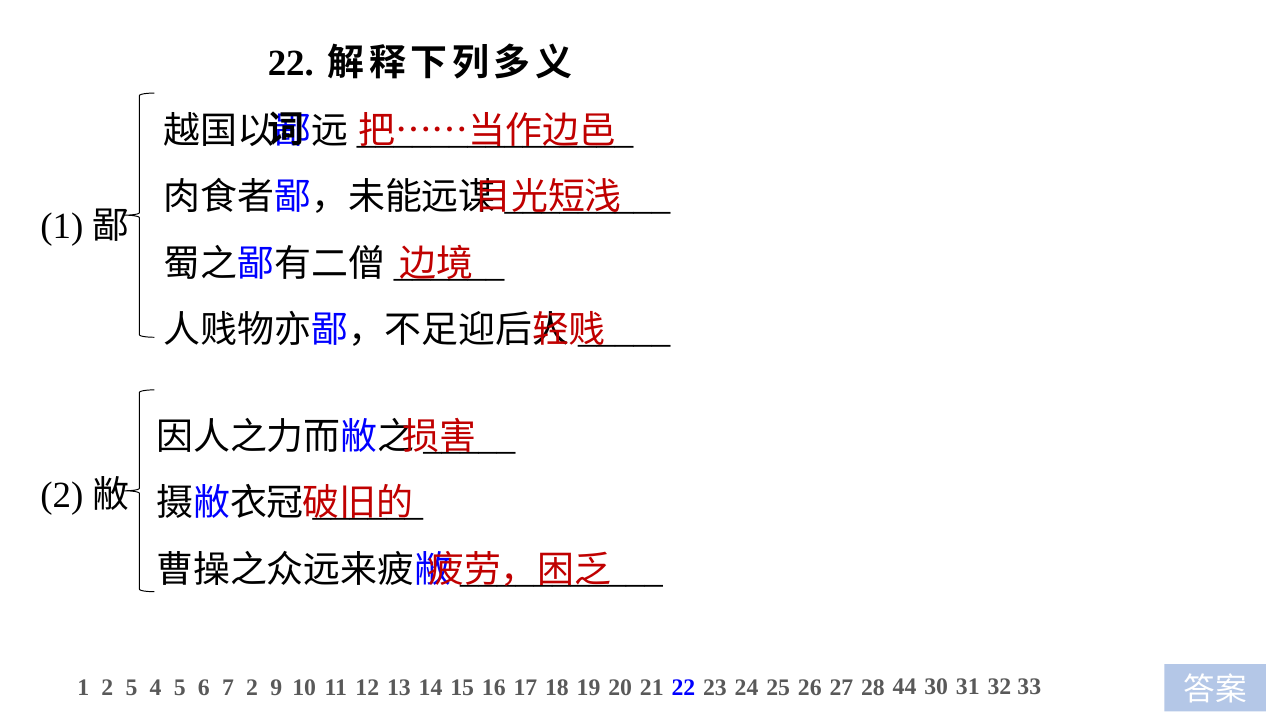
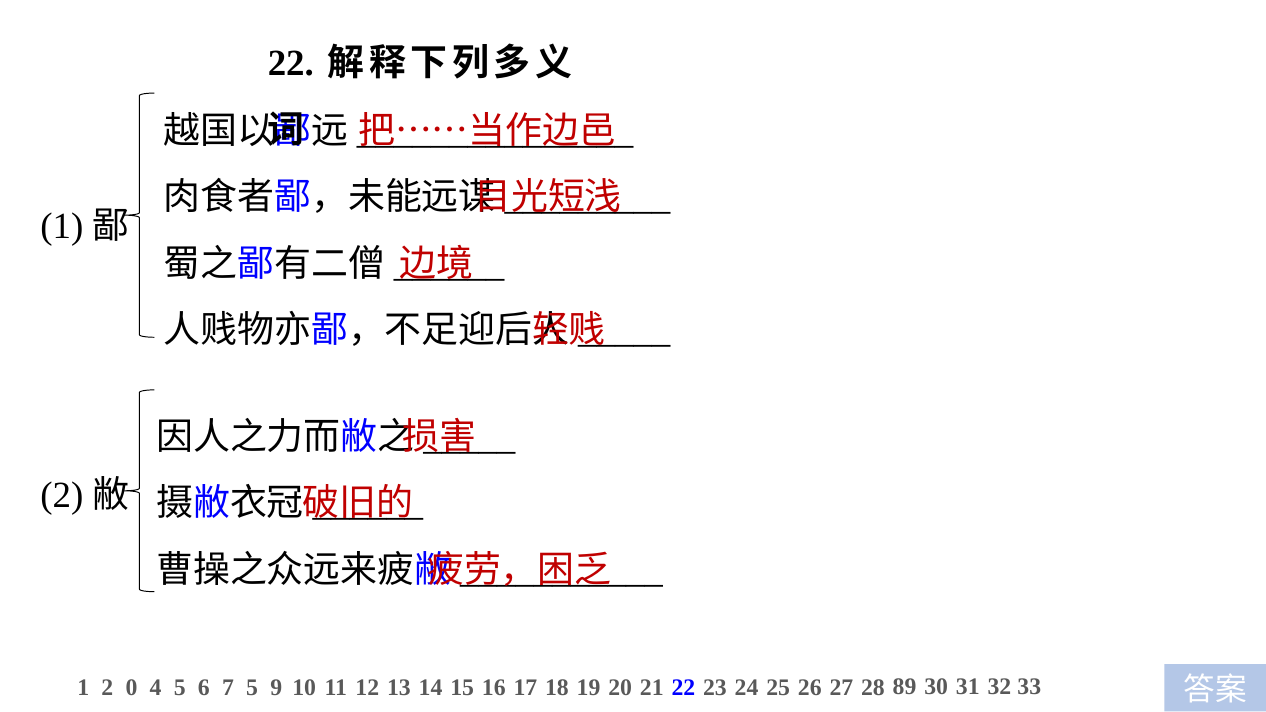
2 5: 5 -> 0
7 2: 2 -> 5
44: 44 -> 89
